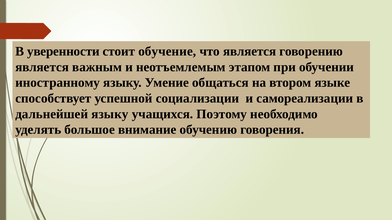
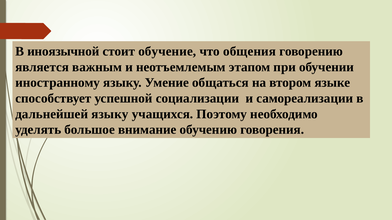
уверенности: уверенности -> иноязычной
что является: является -> общения
